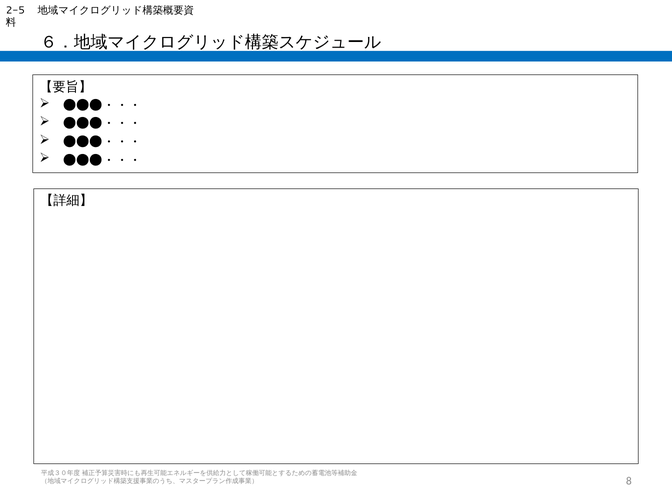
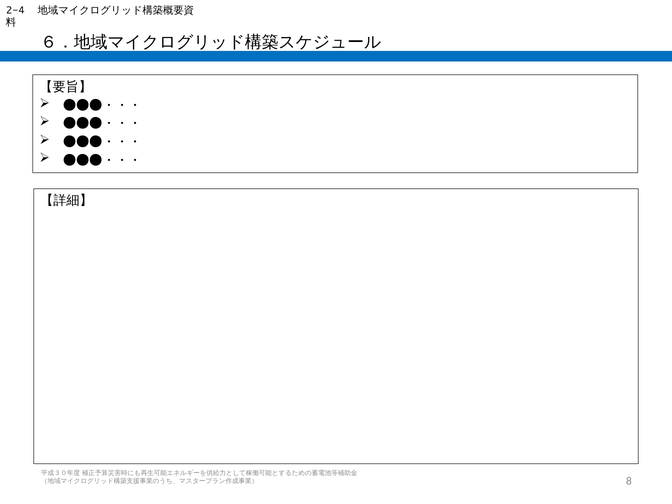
2-5: 2-5 -> 2-4
